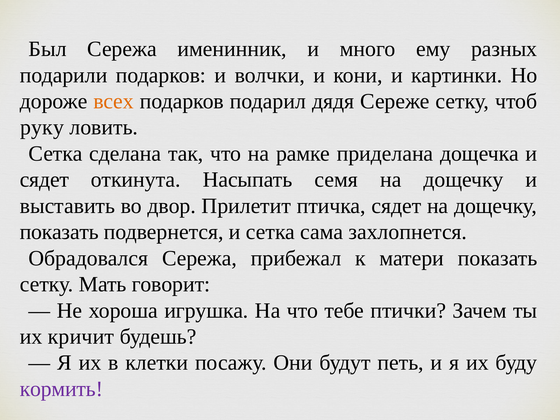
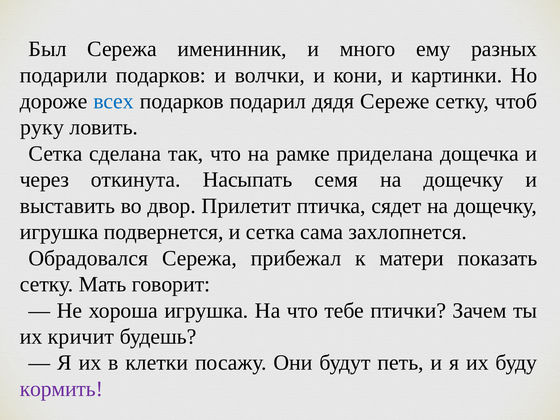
всех colour: orange -> blue
сядет at (44, 180): сядет -> через
показать at (59, 232): показать -> игрушка
